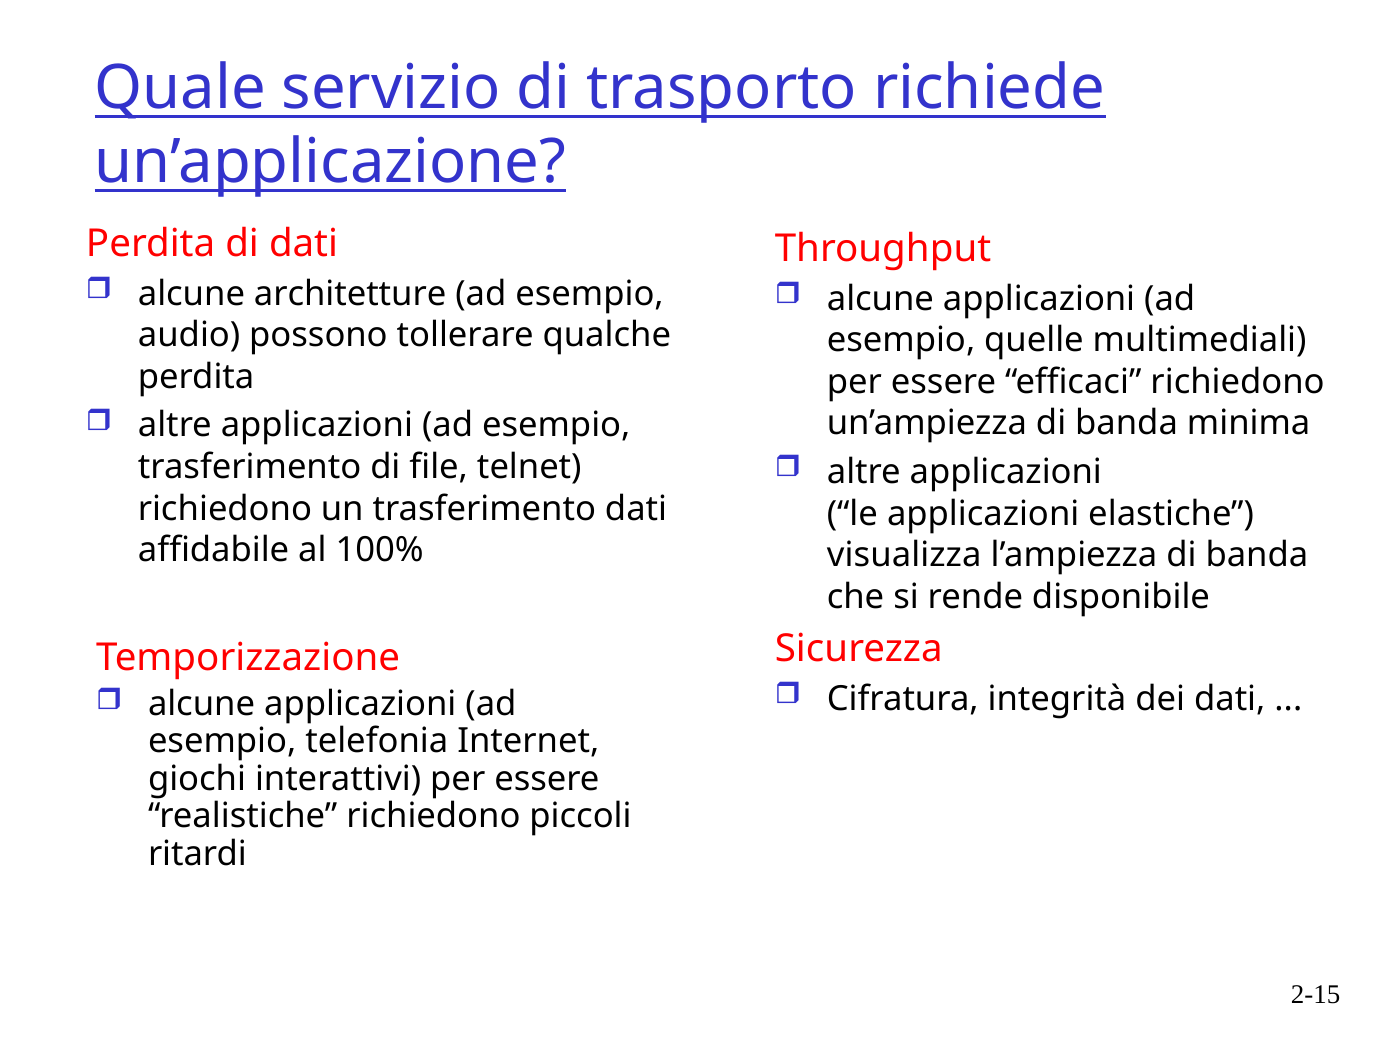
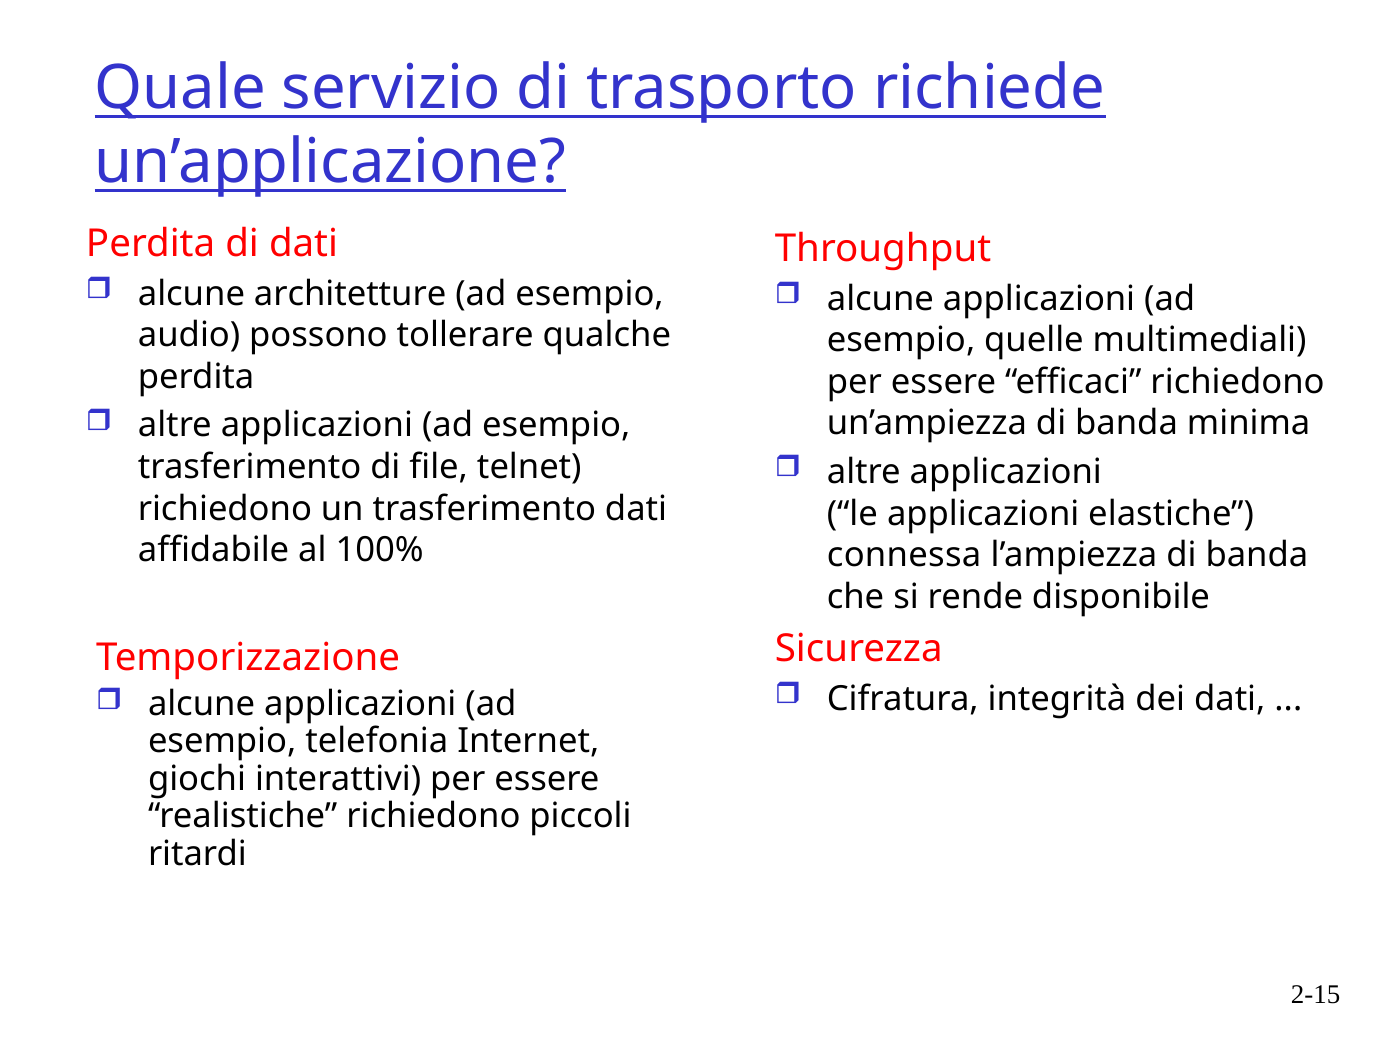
visualizza: visualizza -> connessa
